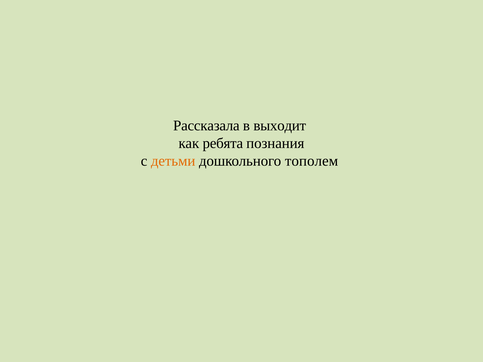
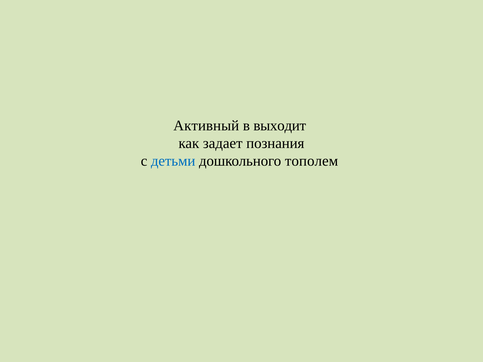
Рассказала: Рассказала -> Активный
ребята: ребята -> задает
детьми colour: orange -> blue
